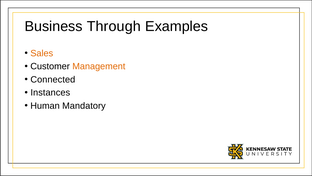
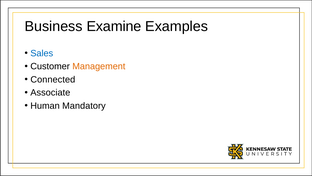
Through: Through -> Examine
Sales colour: orange -> blue
Instances: Instances -> Associate
